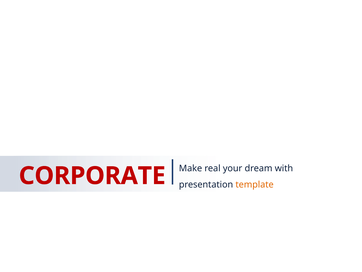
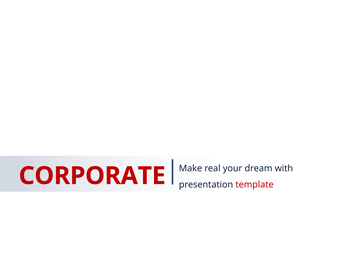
template colour: orange -> red
